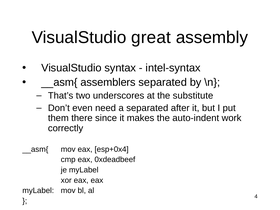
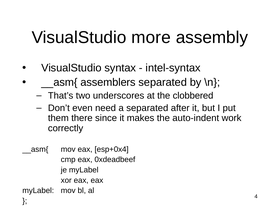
great: great -> more
substitute: substitute -> clobbered
